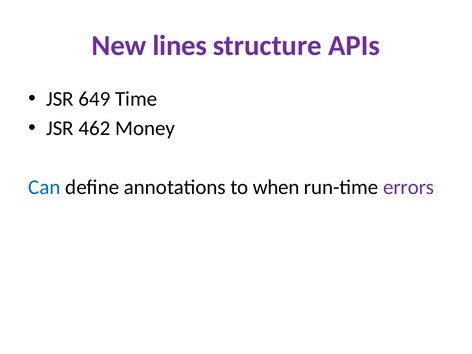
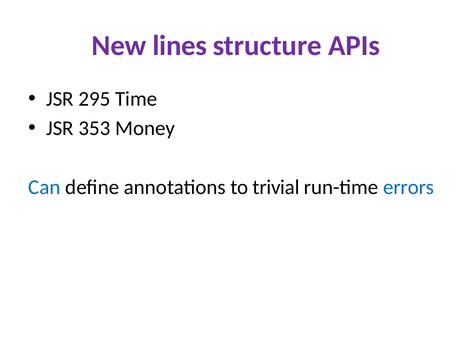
649: 649 -> 295
462: 462 -> 353
when: when -> trivial
errors colour: purple -> blue
